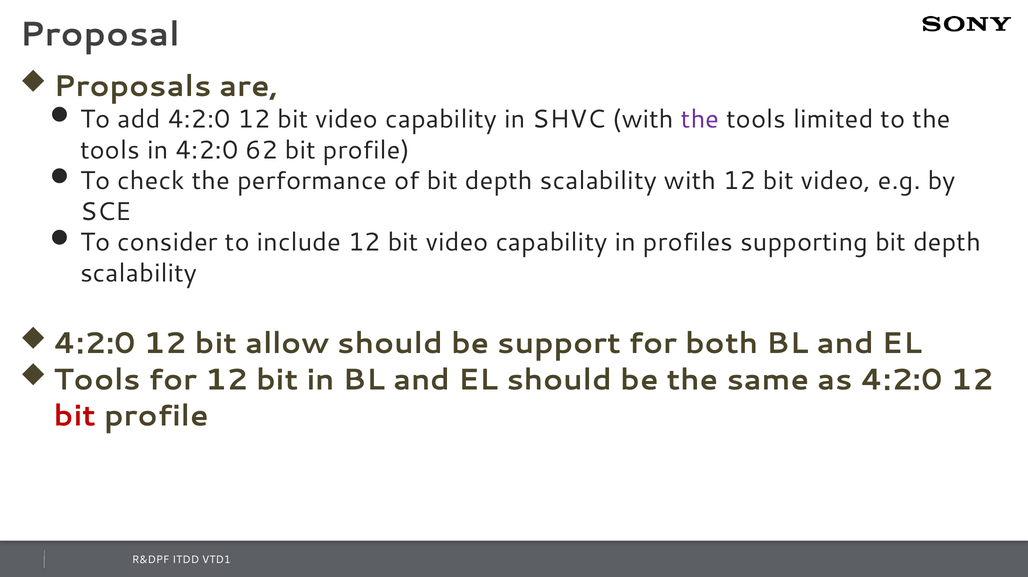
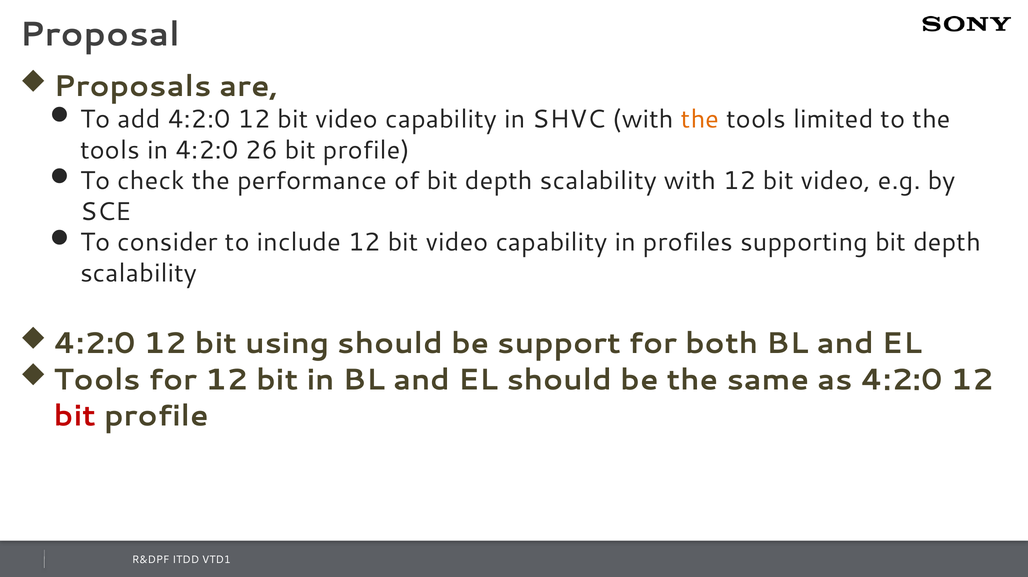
the at (700, 119) colour: purple -> orange
62: 62 -> 26
allow: allow -> using
